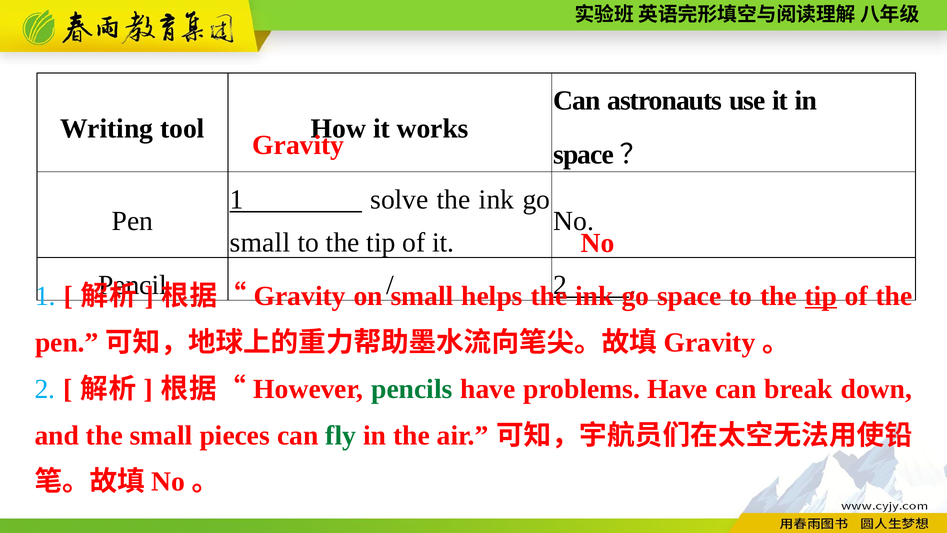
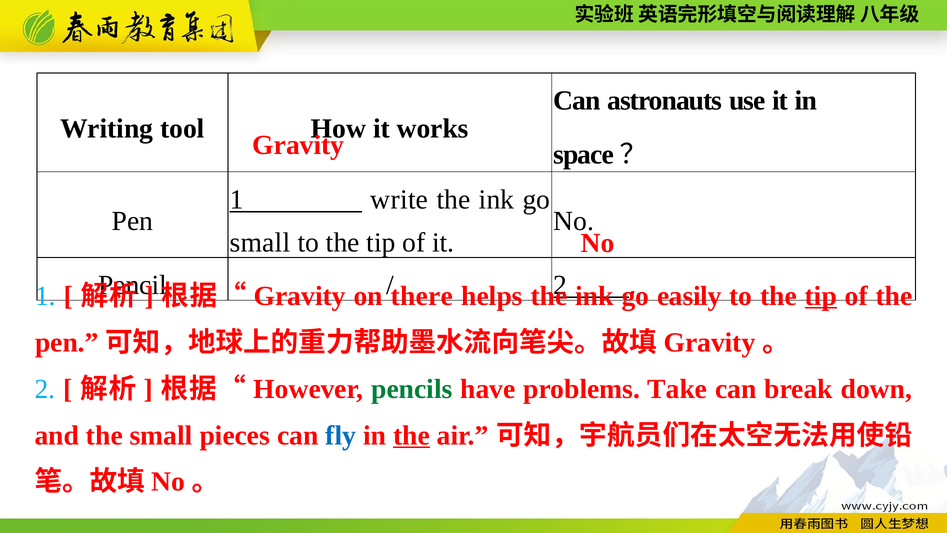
solve: solve -> write
on small: small -> there
space at (689, 296): space -> easily
problems Have: Have -> Take
fly colour: green -> blue
the at (411, 435) underline: none -> present
